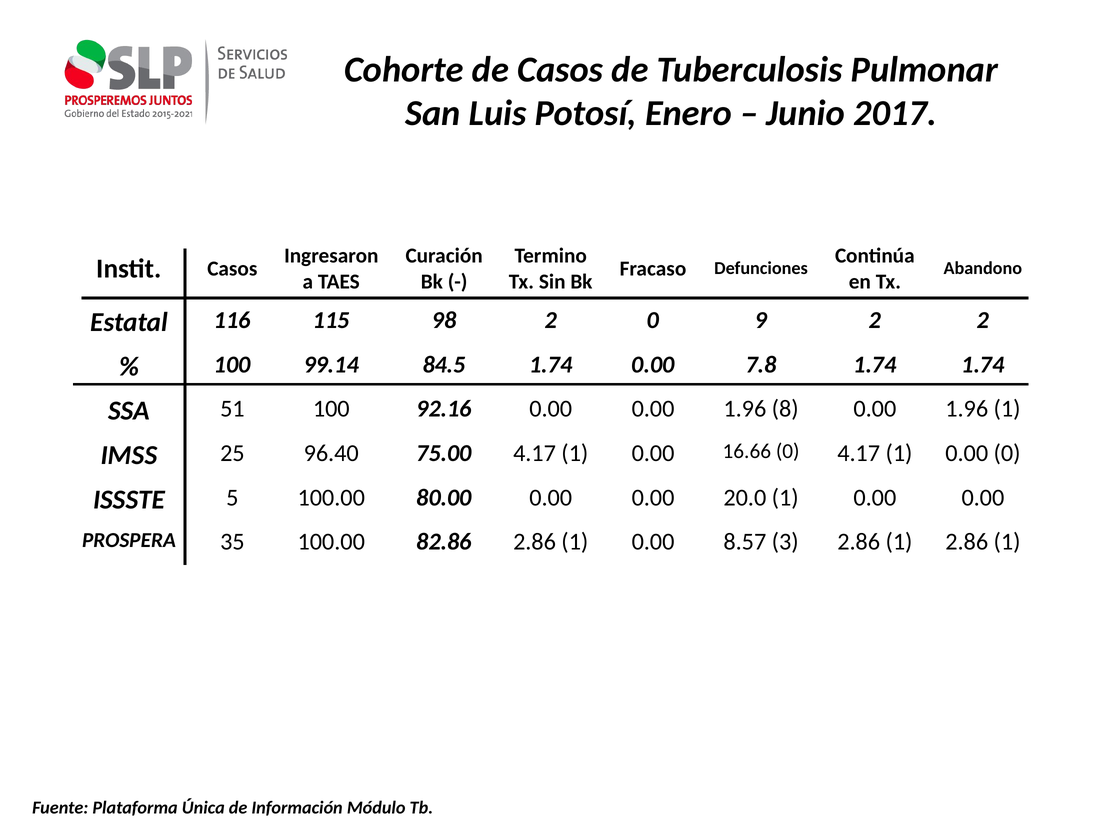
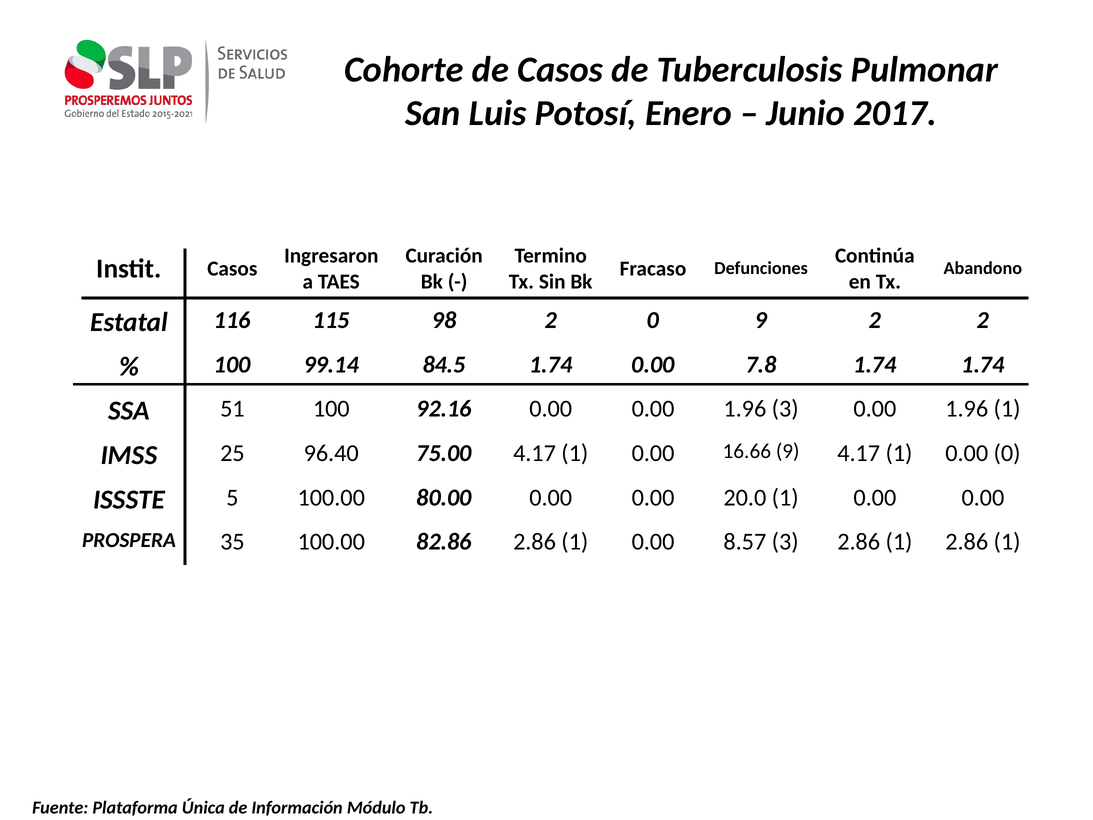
1.96 8: 8 -> 3
16.66 0: 0 -> 9
